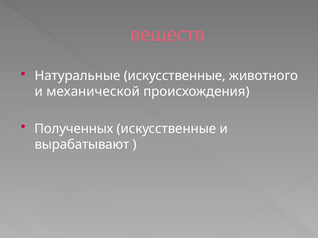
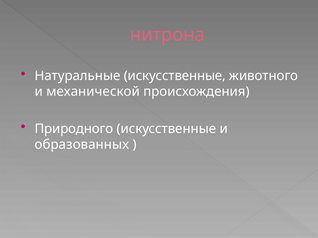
веществ: веществ -> нитрона
Полученных: Полученных -> Природного
вырабатывают: вырабатывают -> образованных
